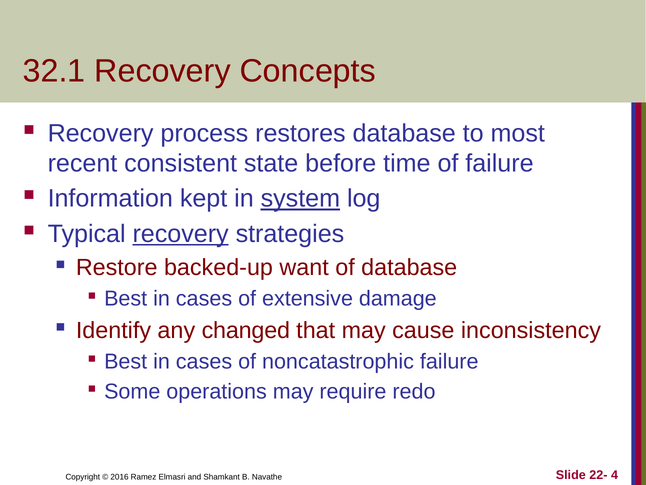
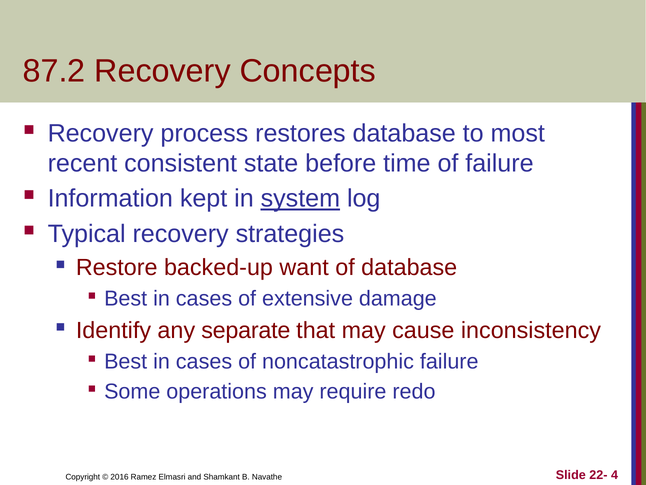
32.1: 32.1 -> 87.2
recovery at (181, 234) underline: present -> none
changed: changed -> separate
